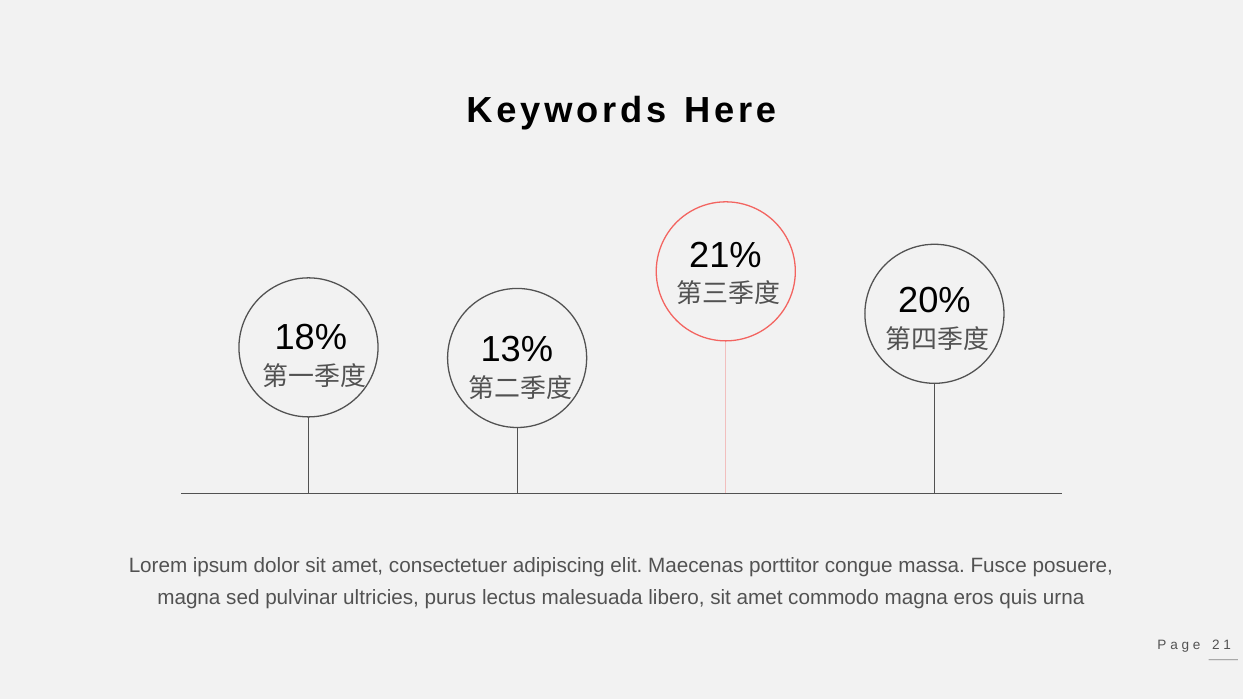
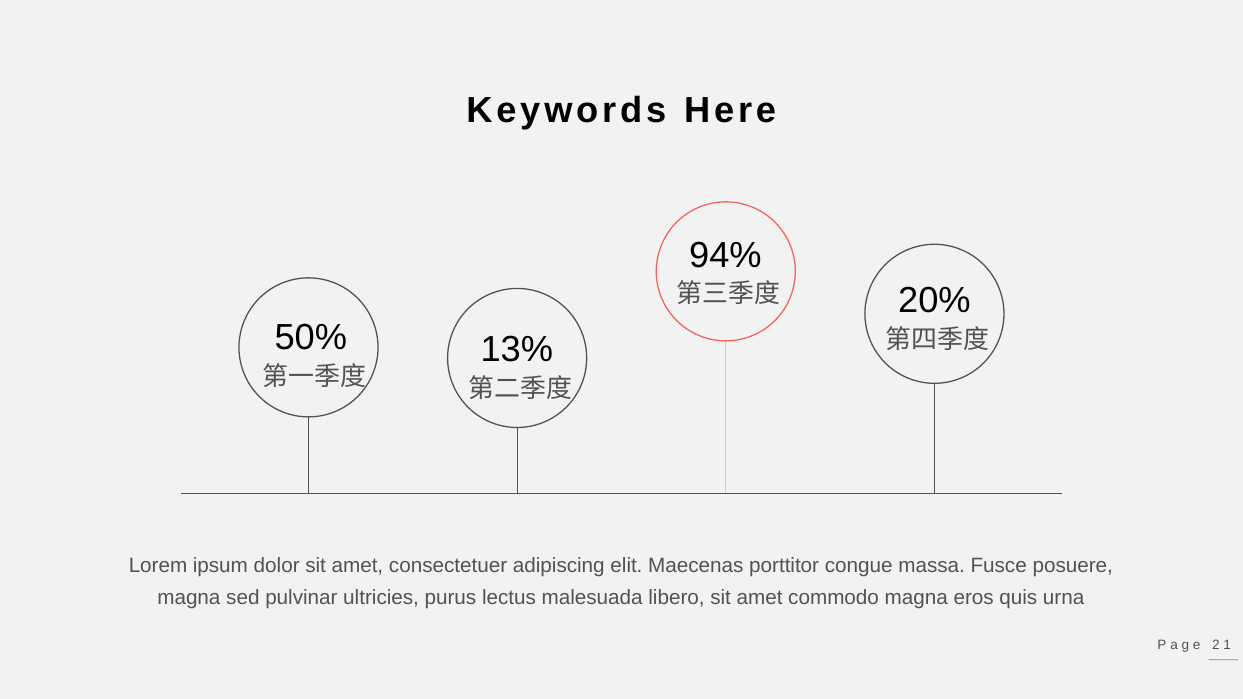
21%: 21% -> 94%
18%: 18% -> 50%
